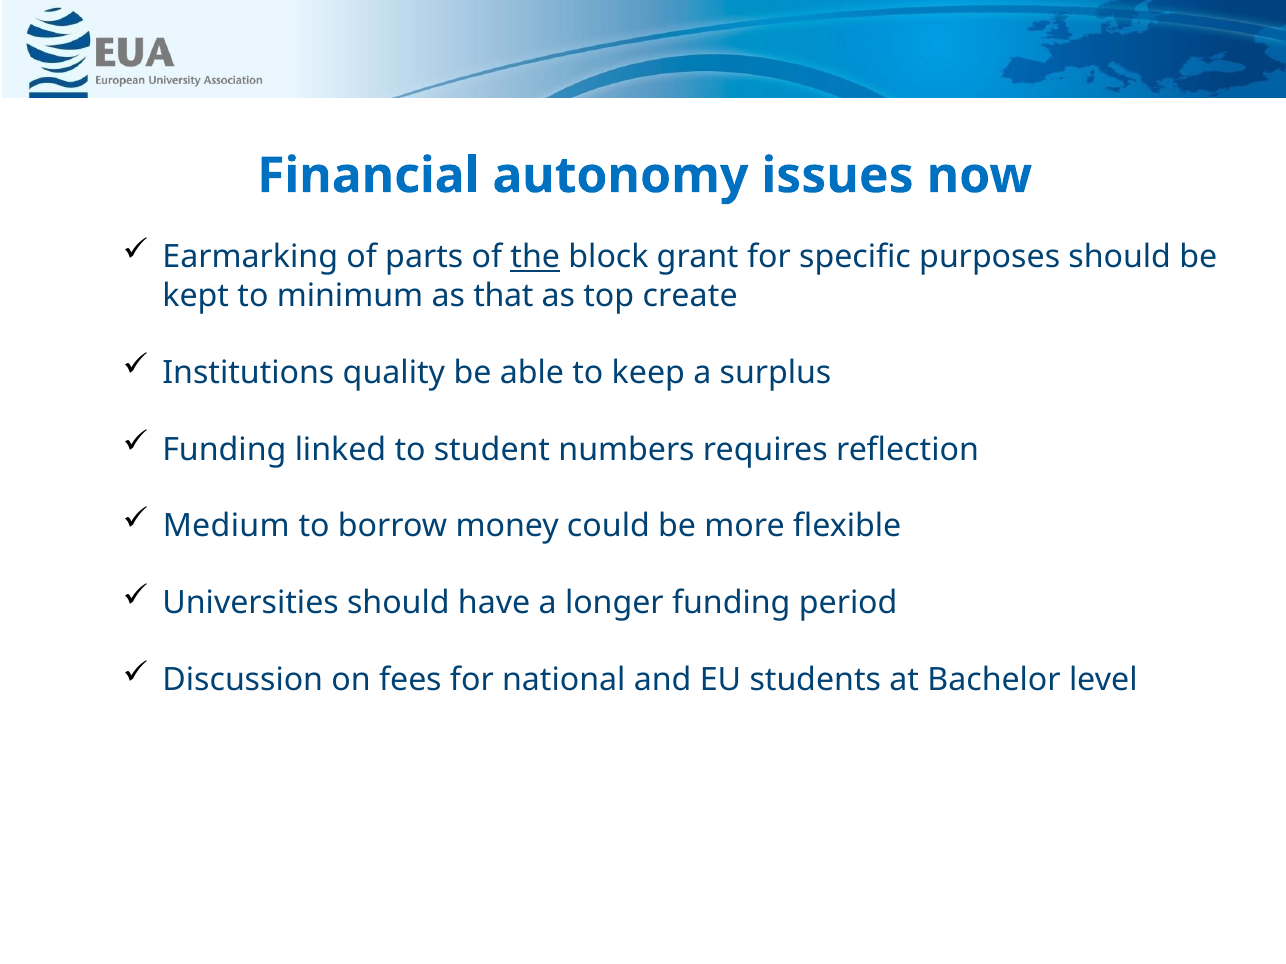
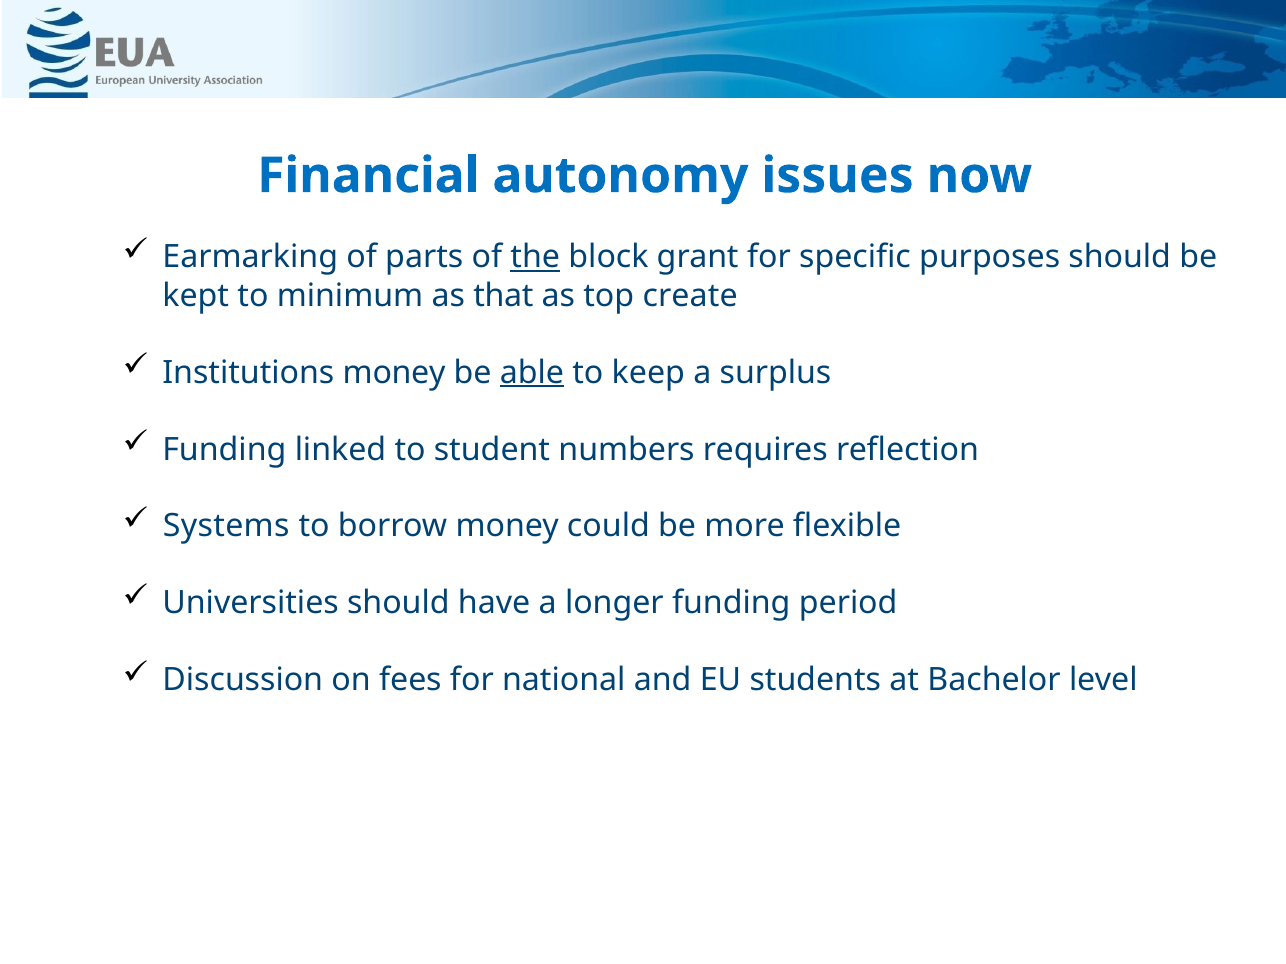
Institutions quality: quality -> money
able underline: none -> present
Medium: Medium -> Systems
